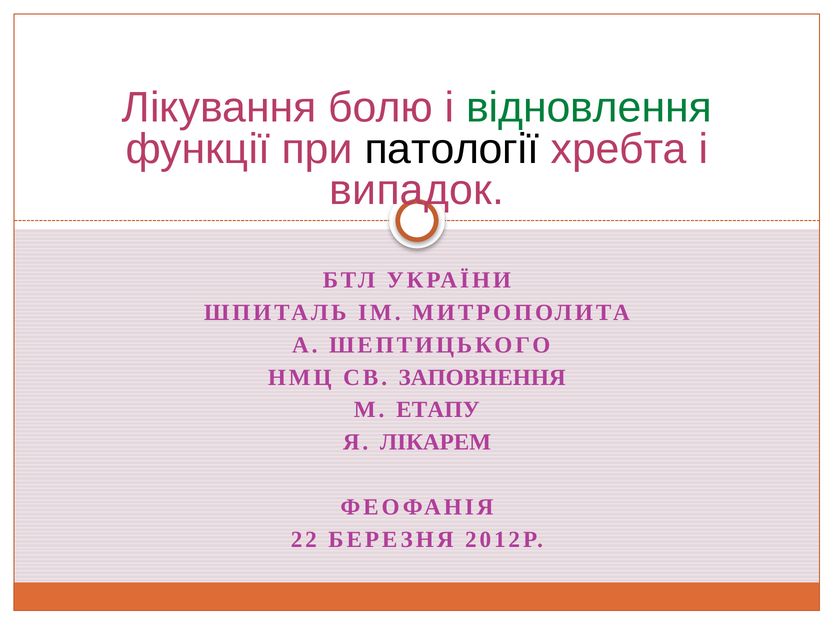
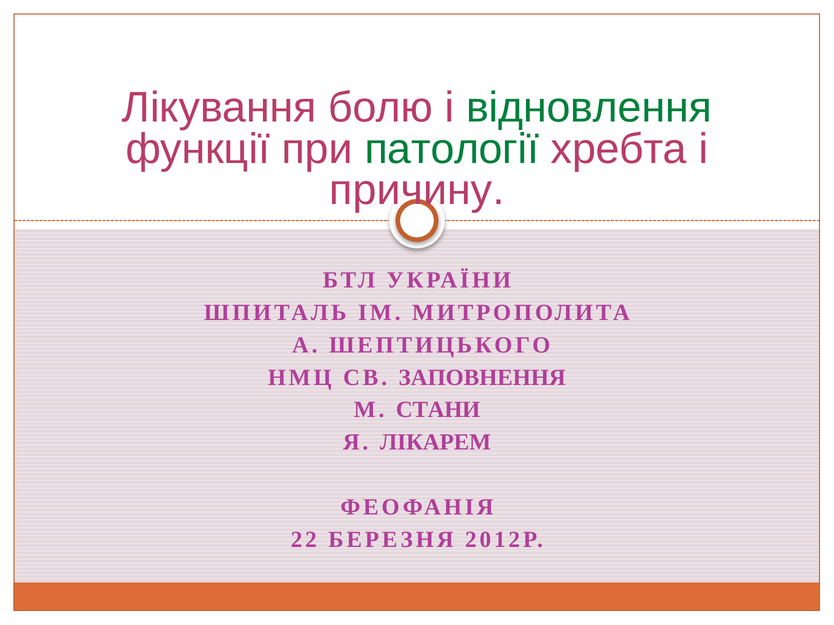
патології colour: black -> green
випадок: випадок -> причину
ЕТАПУ: ЕТАПУ -> СТАНИ
